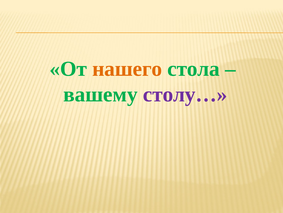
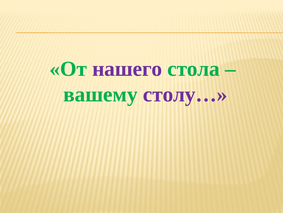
нашего colour: orange -> purple
